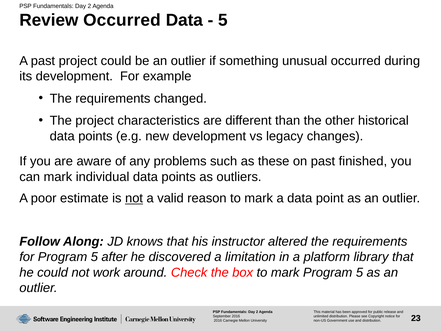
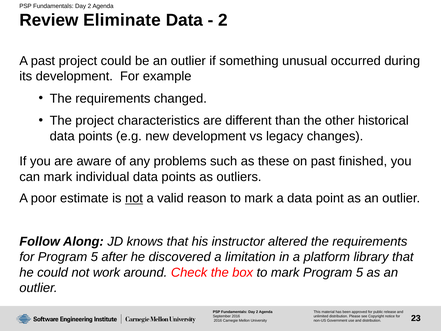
Review Occurred: Occurred -> Eliminate
5 at (223, 20): 5 -> 2
